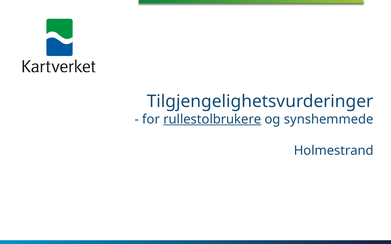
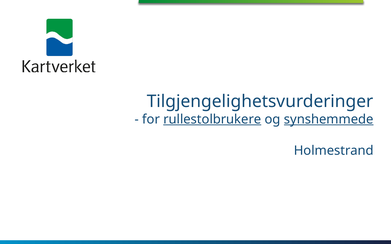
synshemmede underline: none -> present
